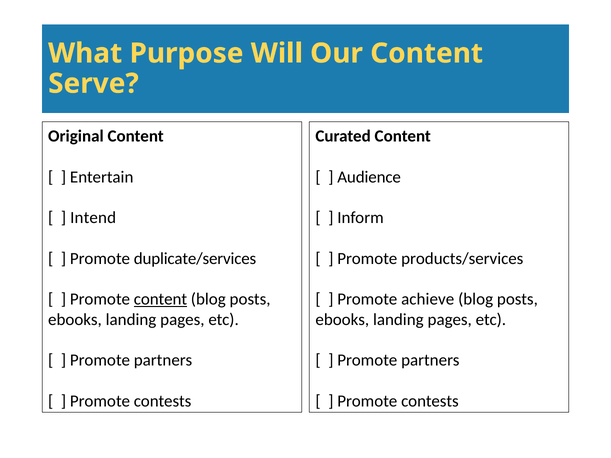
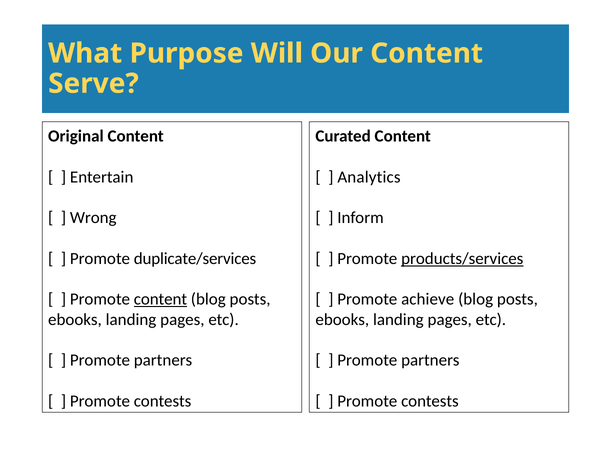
Audience: Audience -> Analytics
Intend: Intend -> Wrong
products/services underline: none -> present
